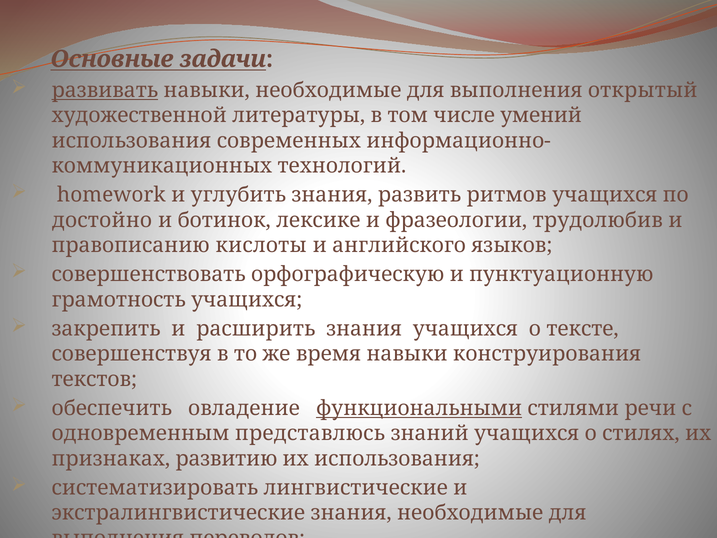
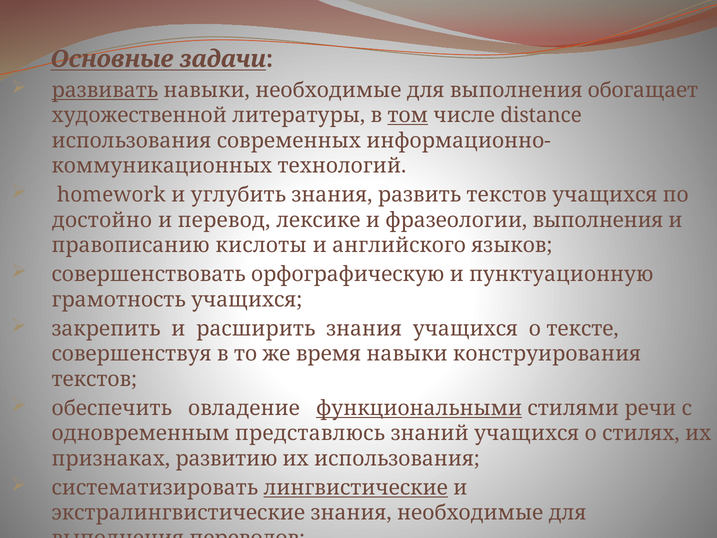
открытый: открытый -> обогащает
том underline: none -> present
умений: умений -> distance
развить ритмов: ритмов -> текстов
ботинок: ботинок -> перевод
фразеологии трудолюбив: трудолюбив -> выполнения
лингвистические underline: none -> present
